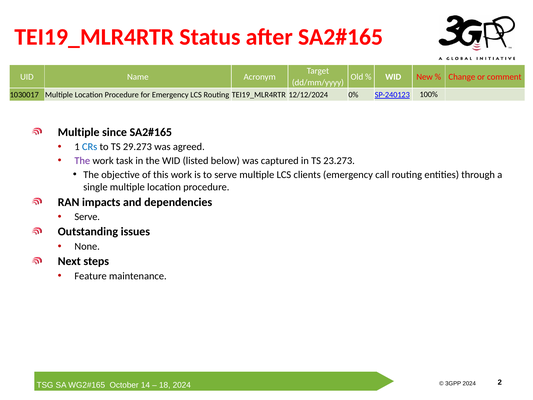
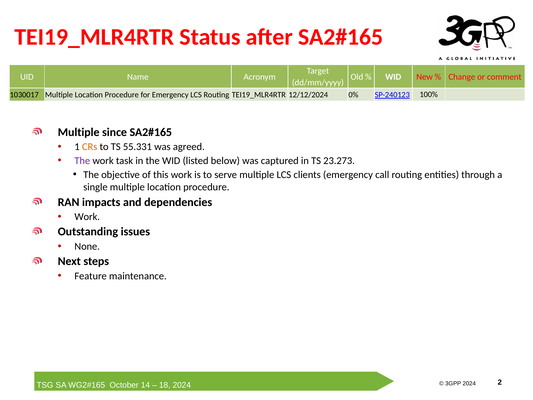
CRs colour: blue -> orange
29.273: 29.273 -> 55.331
Serve at (87, 217): Serve -> Work
